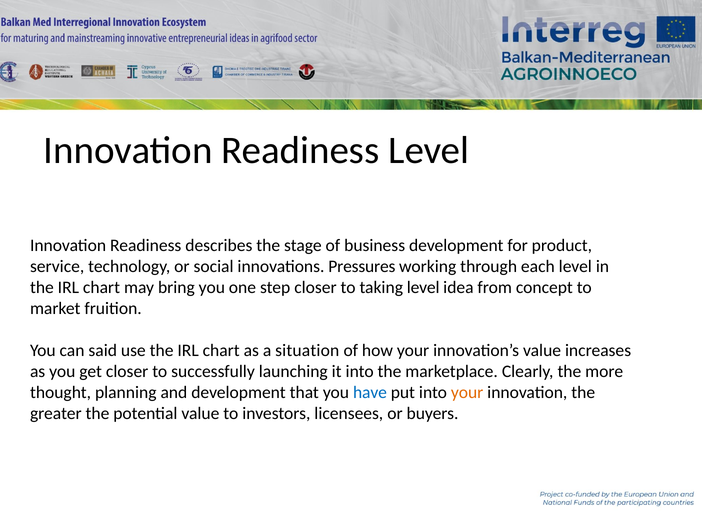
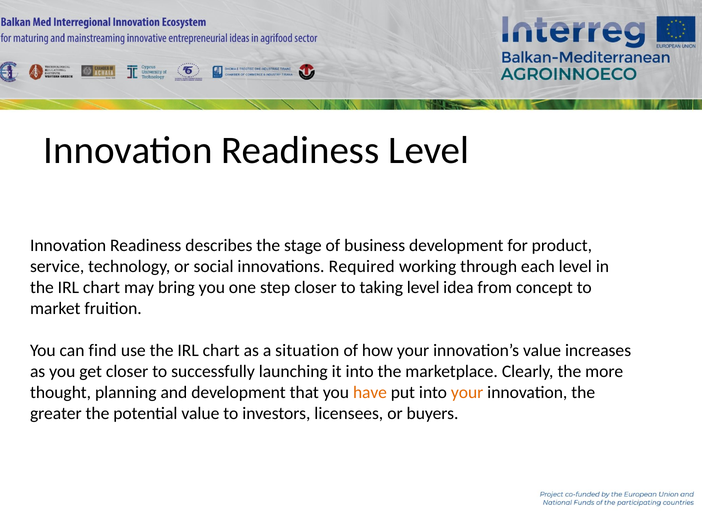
Pressures: Pressures -> Required
said: said -> find
have colour: blue -> orange
